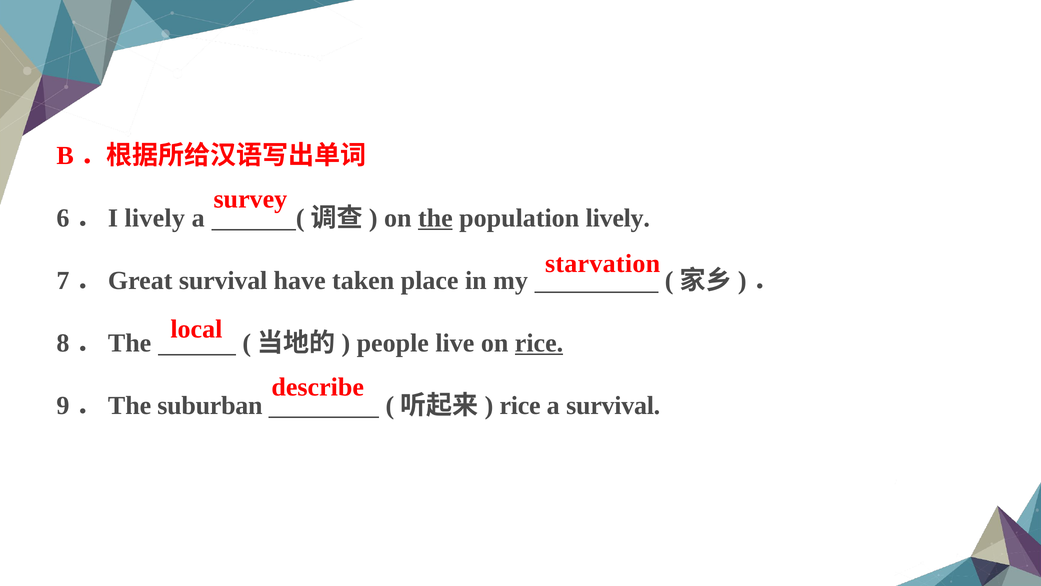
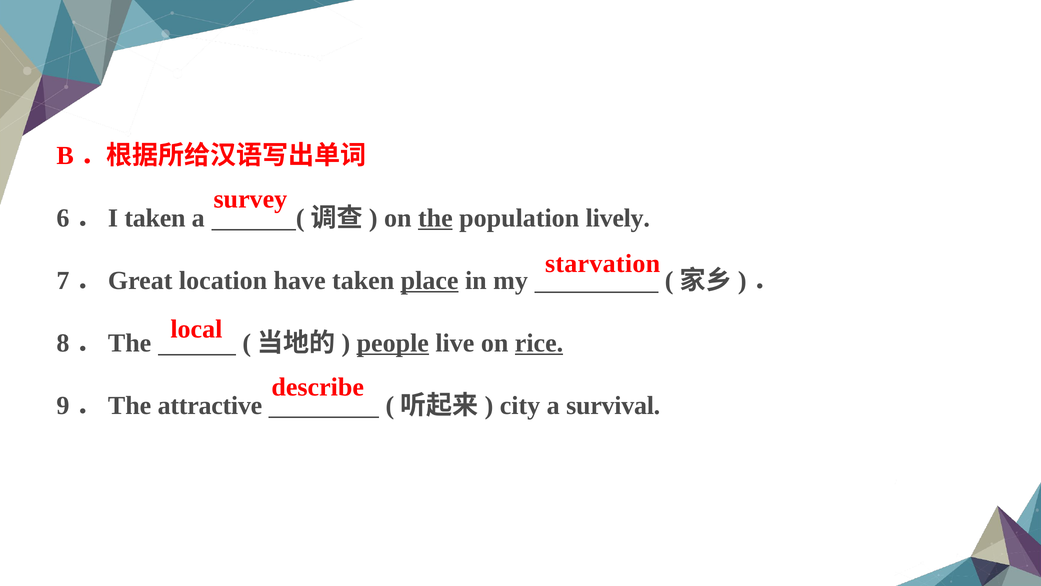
6．I lively: lively -> taken
7．Great survival: survival -> location
place underline: none -> present
people underline: none -> present
suburban: suburban -> attractive
rice at (520, 405): rice -> city
